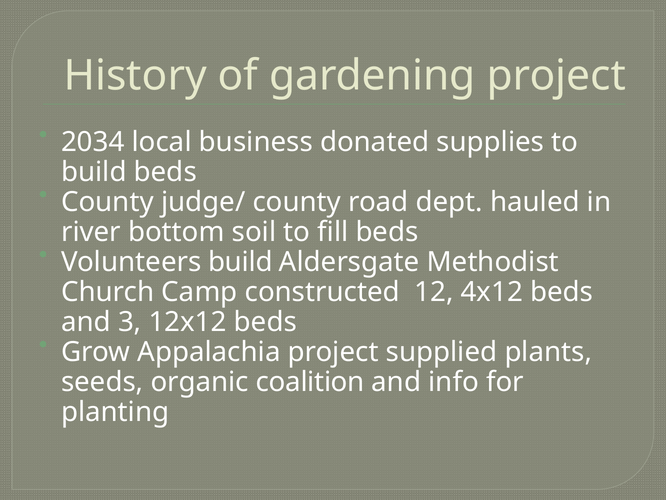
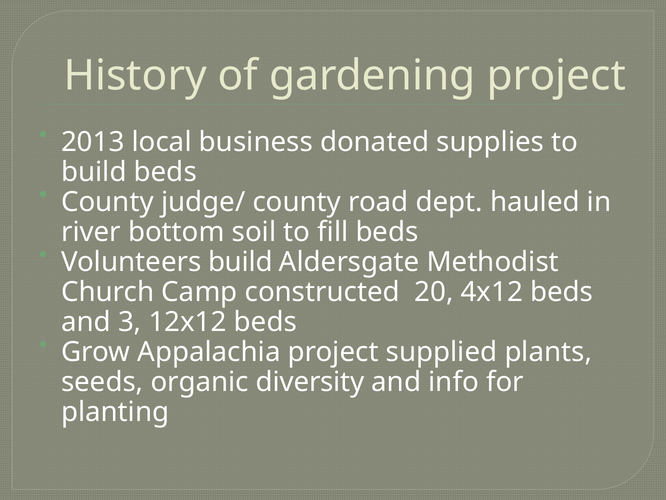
2034: 2034 -> 2013
12: 12 -> 20
coalition: coalition -> diversity
